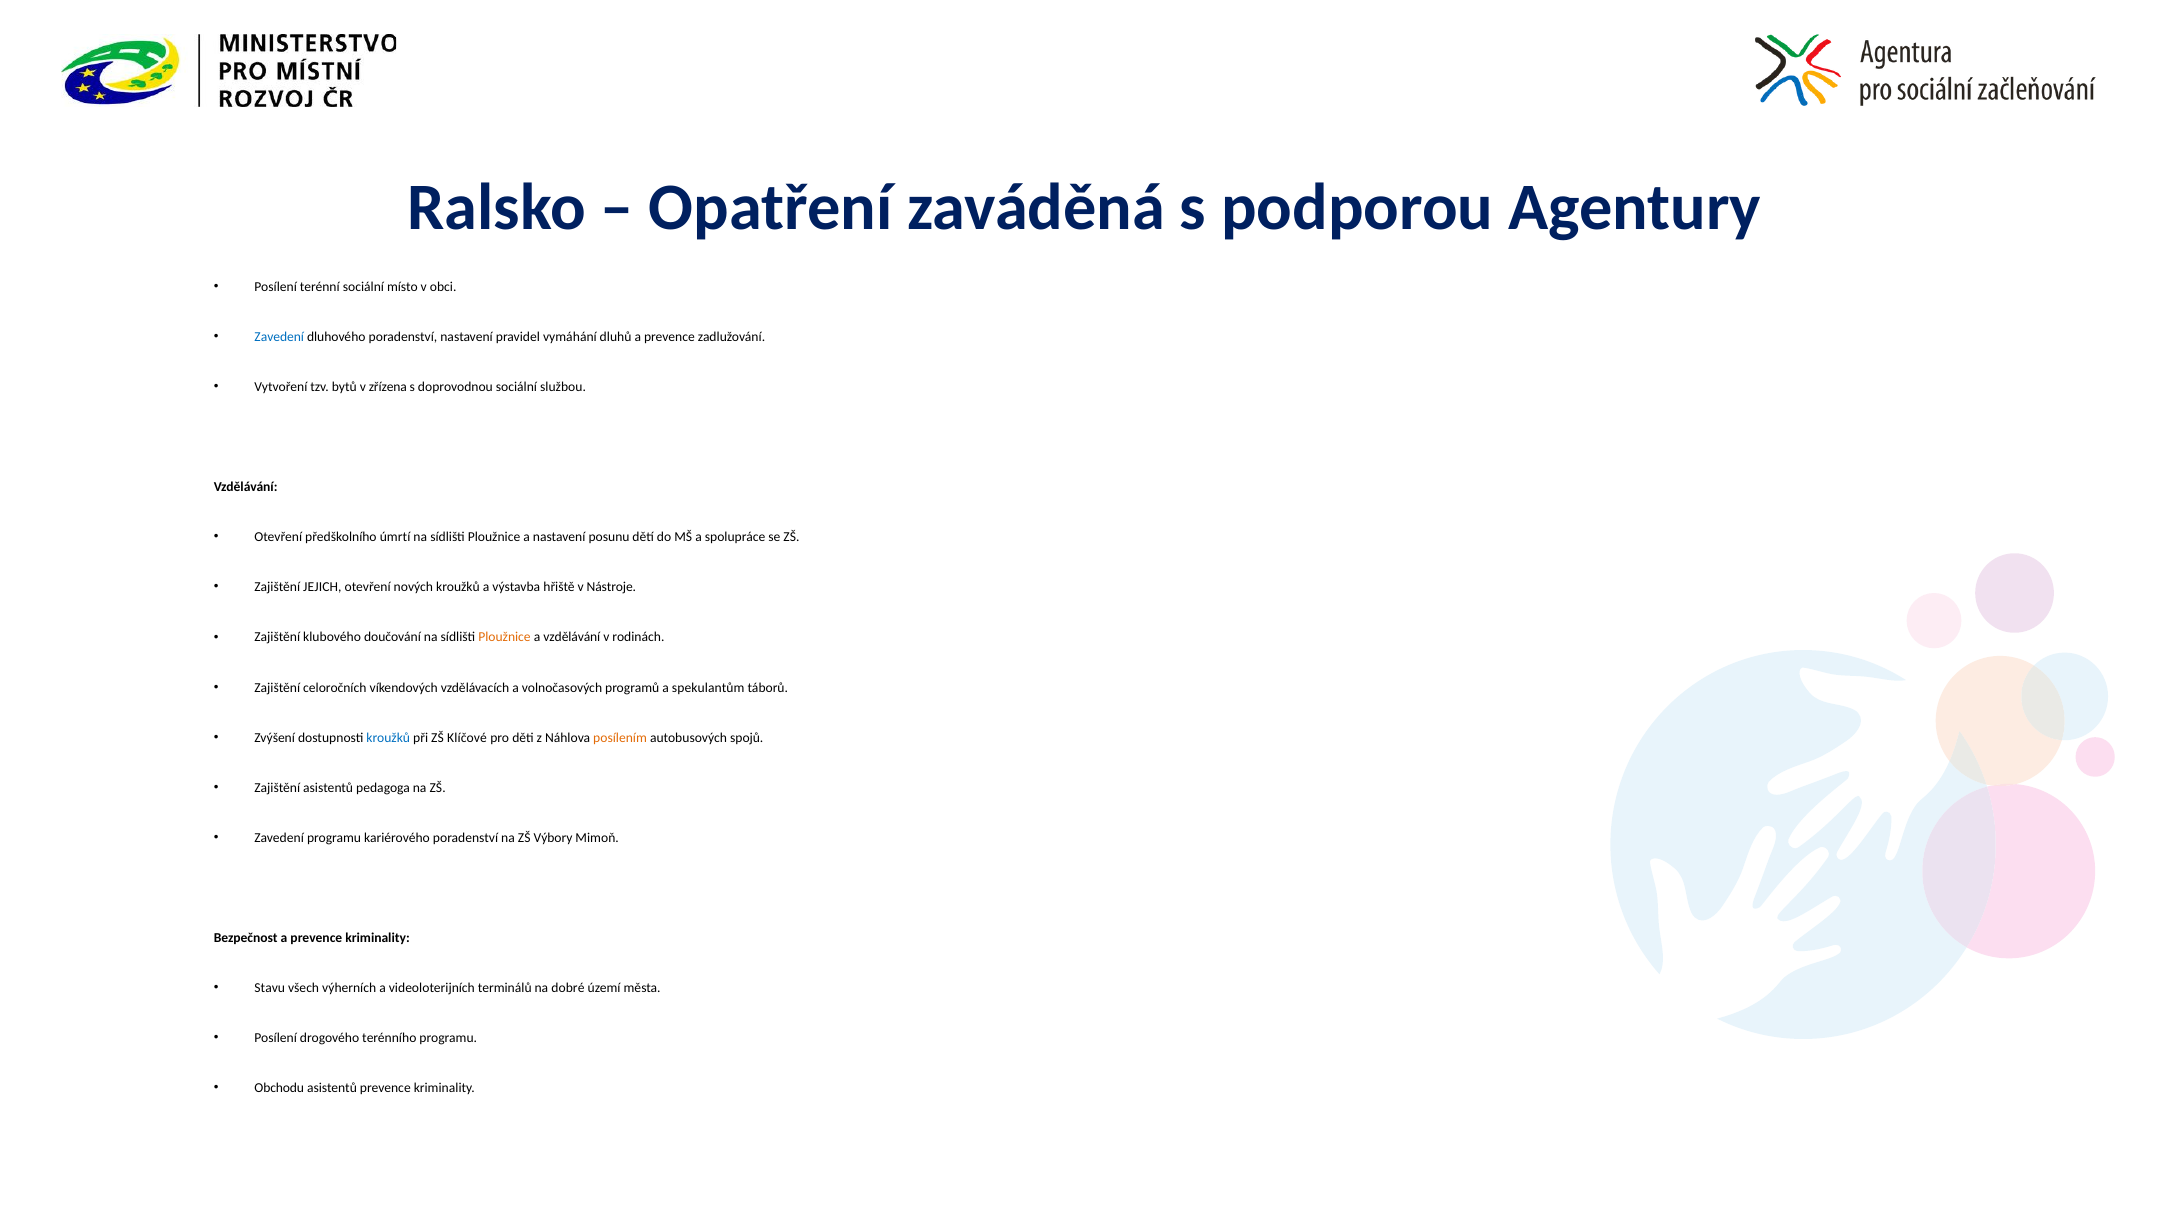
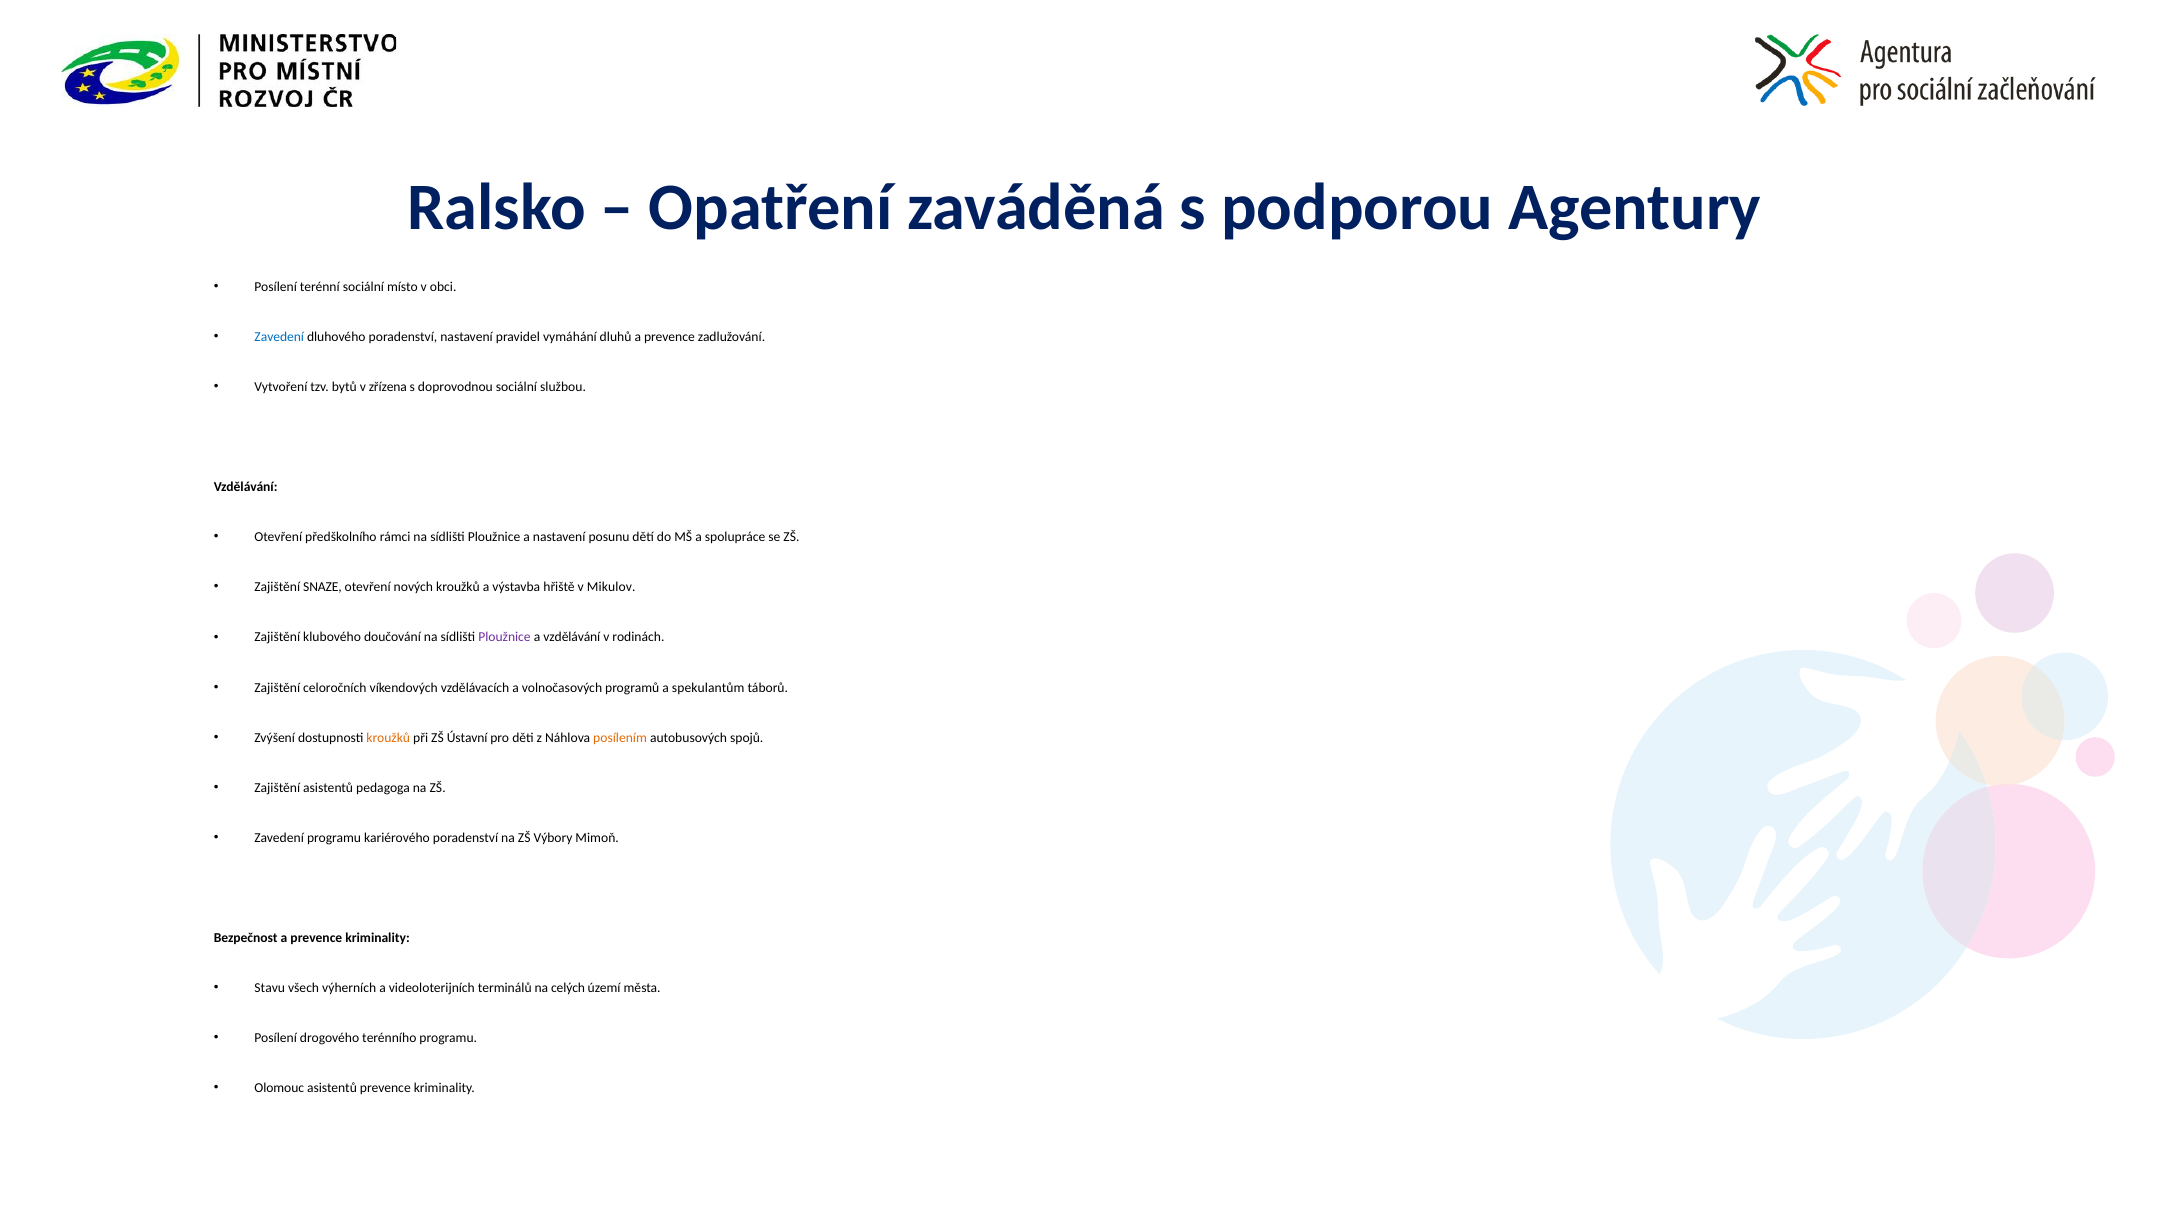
úmrtí: úmrtí -> rámci
JEJICH: JEJICH -> SNAZE
Nástroje: Nástroje -> Mikulov
Ploužnice at (505, 638) colour: orange -> purple
kroužků at (388, 738) colour: blue -> orange
Klíčové: Klíčové -> Ústavní
dobré: dobré -> celých
Obchodu: Obchodu -> Olomouc
